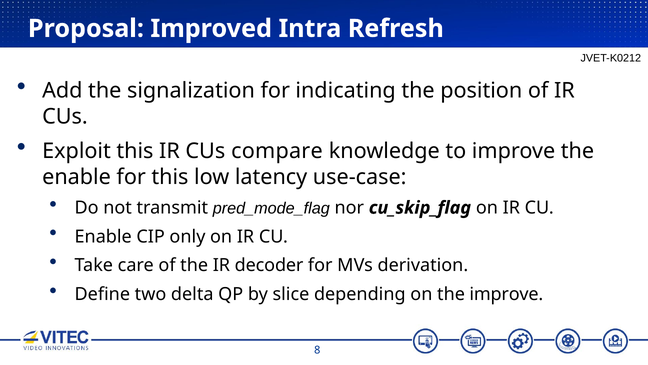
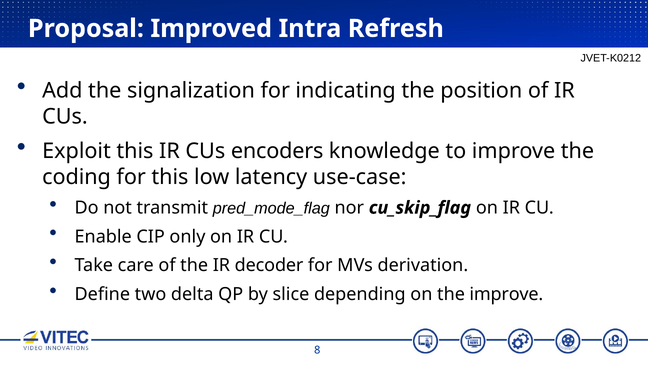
compare: compare -> encoders
enable at (77, 177): enable -> coding
